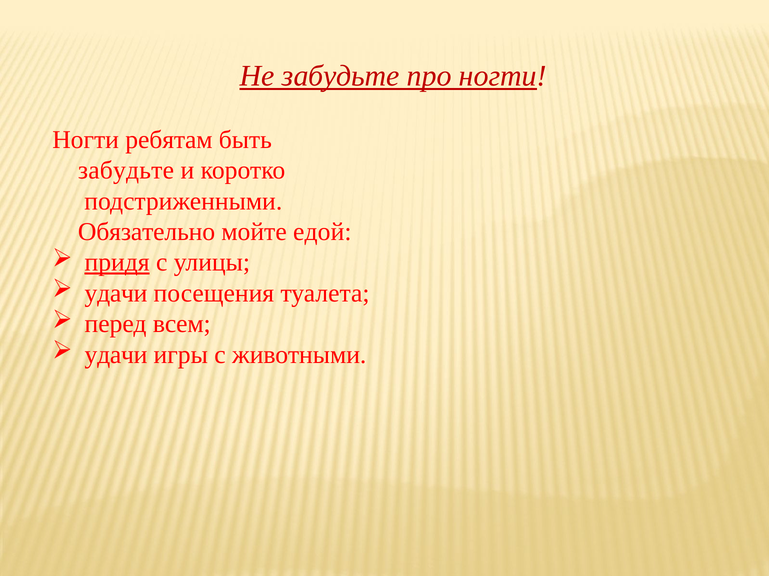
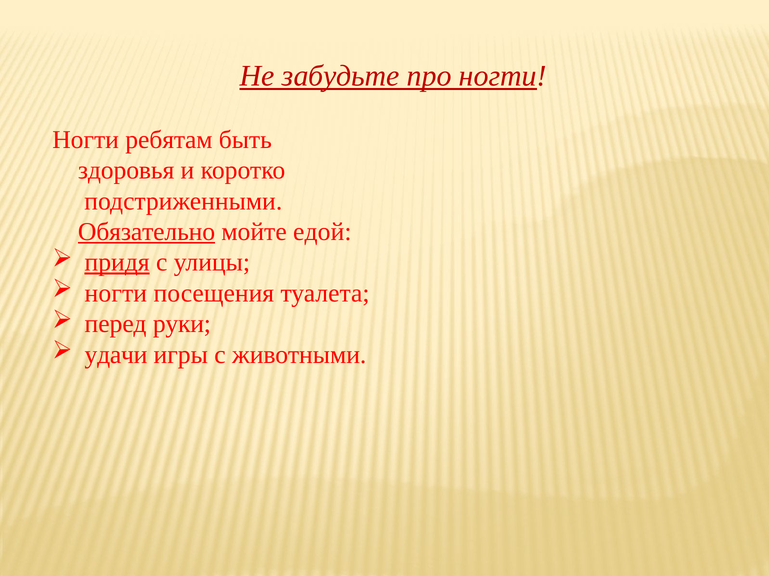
забудьте at (126, 171): забудьте -> здоровья
Обязательно underline: none -> present
удачи at (116, 294): удачи -> ногти
всем: всем -> руки
